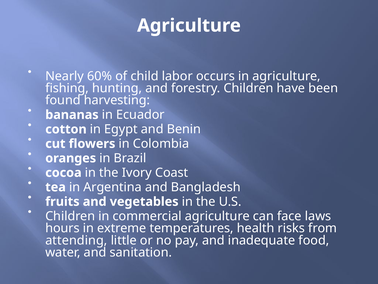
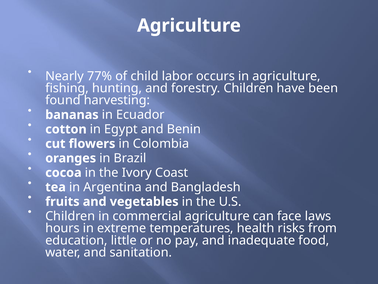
60%: 60% -> 77%
attending: attending -> education
